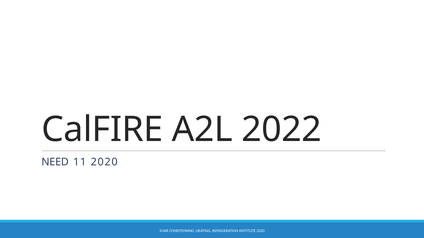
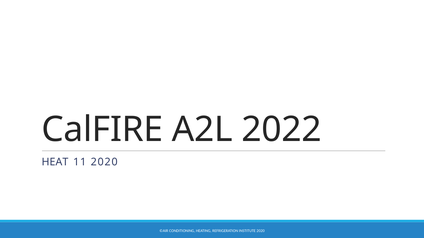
NEED: NEED -> HEAT
